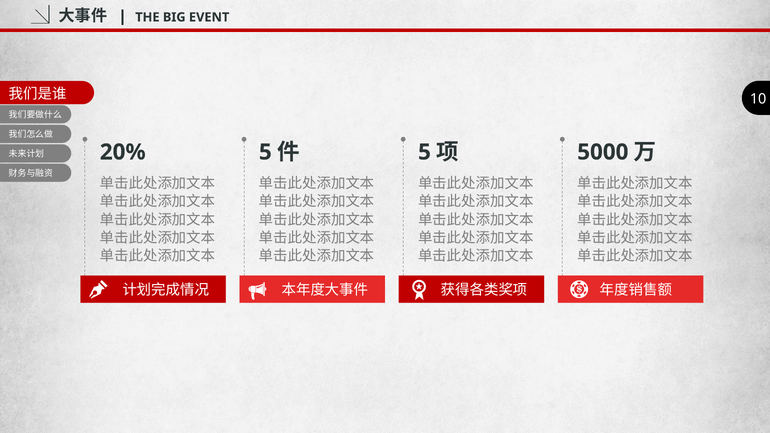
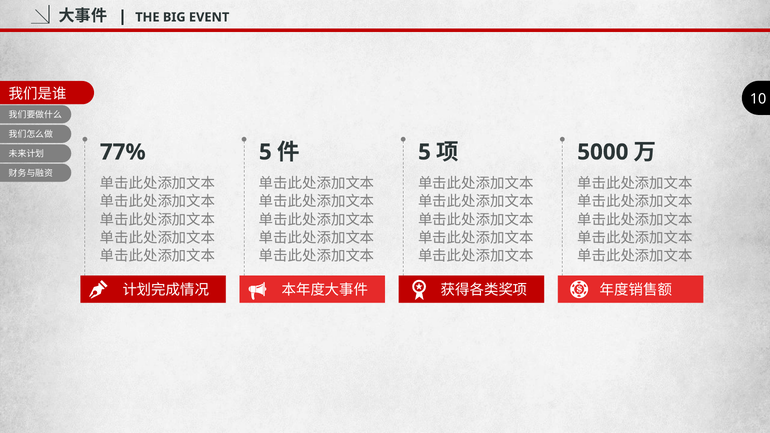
20%: 20% -> 77%
